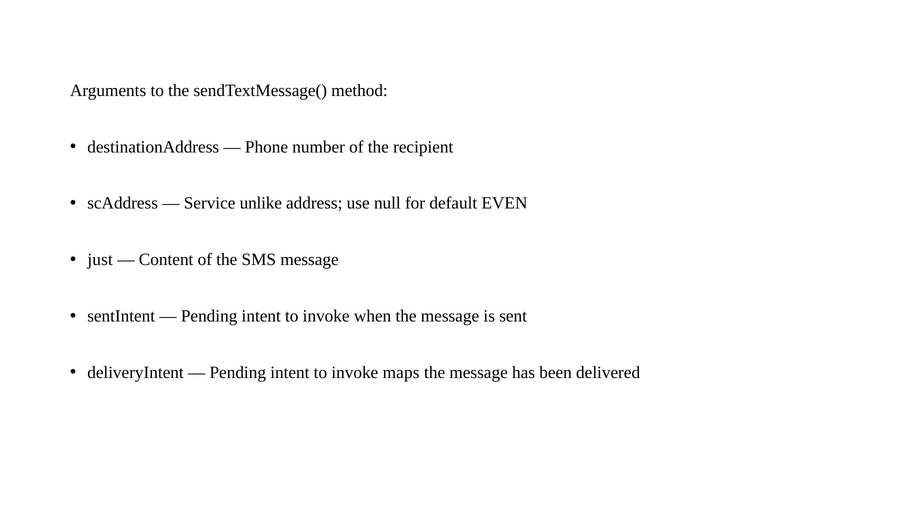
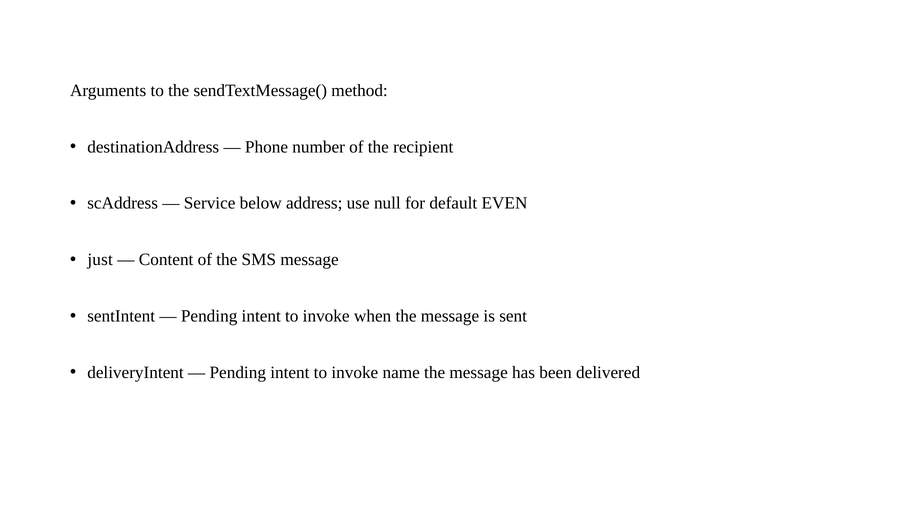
unlike: unlike -> below
maps: maps -> name
